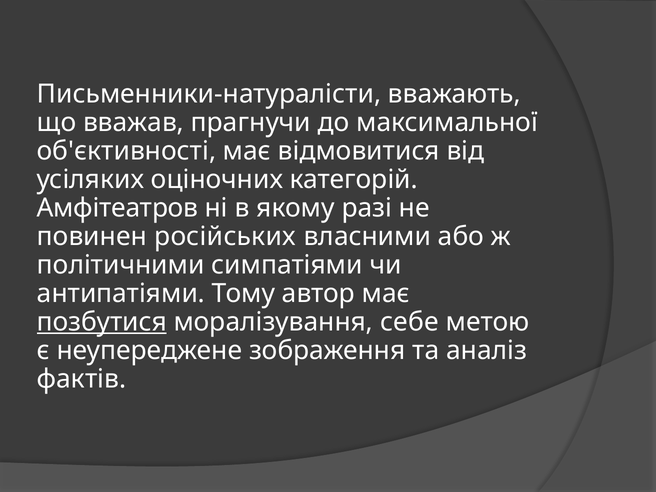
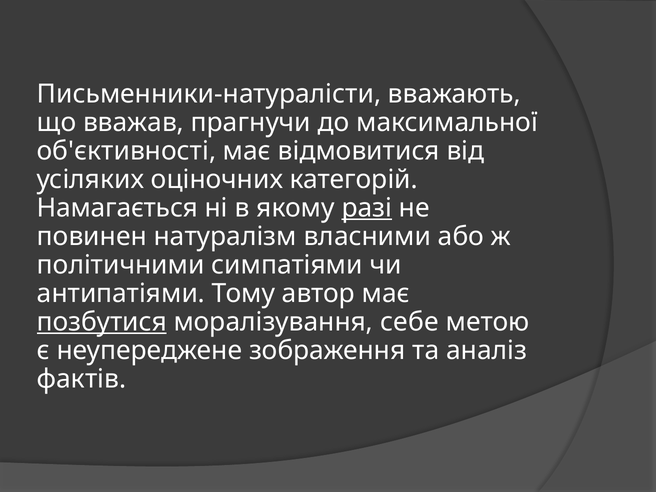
Амфітеатров: Амфітеатров -> Намагається
разі underline: none -> present
російських: російських -> натуралізм
